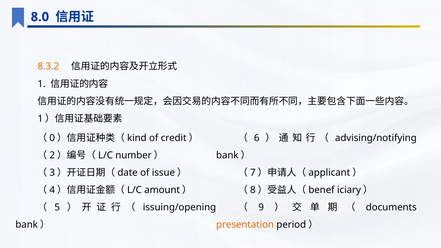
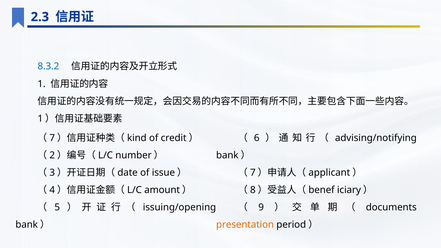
8.0: 8.0 -> 2.3
8.3.2 colour: orange -> blue
0 at (52, 138): 0 -> 7
